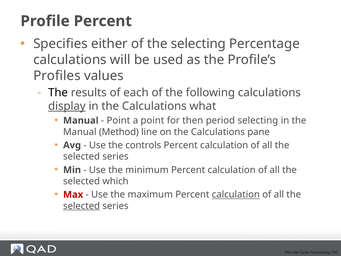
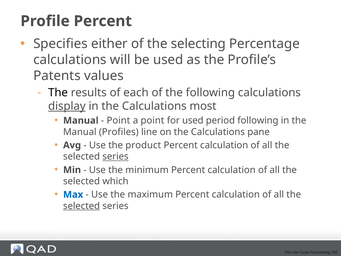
Profiles: Profiles -> Patents
what: what -> most
for then: then -> used
period selecting: selecting -> following
Method: Method -> Profiles
controls: controls -> product
series at (115, 156) underline: none -> present
Max colour: red -> blue
calculation at (236, 194) underline: present -> none
